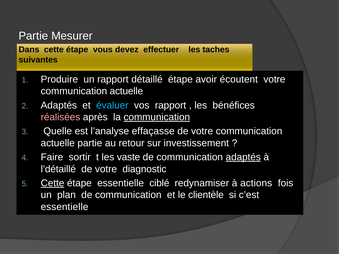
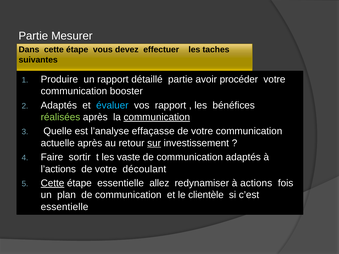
détaillé étape: étape -> partie
écoutent: écoutent -> procéder
actuelle at (126, 91): actuelle -> booster
réalisées colour: pink -> light green
actuelle partie: partie -> après
sur underline: none -> present
adaptés at (243, 157) underline: present -> none
l’détaillé: l’détaillé -> l’actions
diagnostic: diagnostic -> découlant
ciblé: ciblé -> allez
